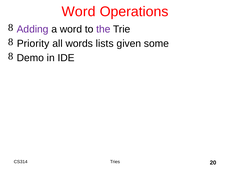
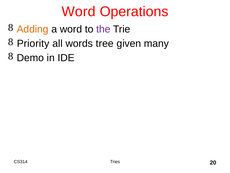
Adding colour: purple -> orange
lists: lists -> tree
some: some -> many
